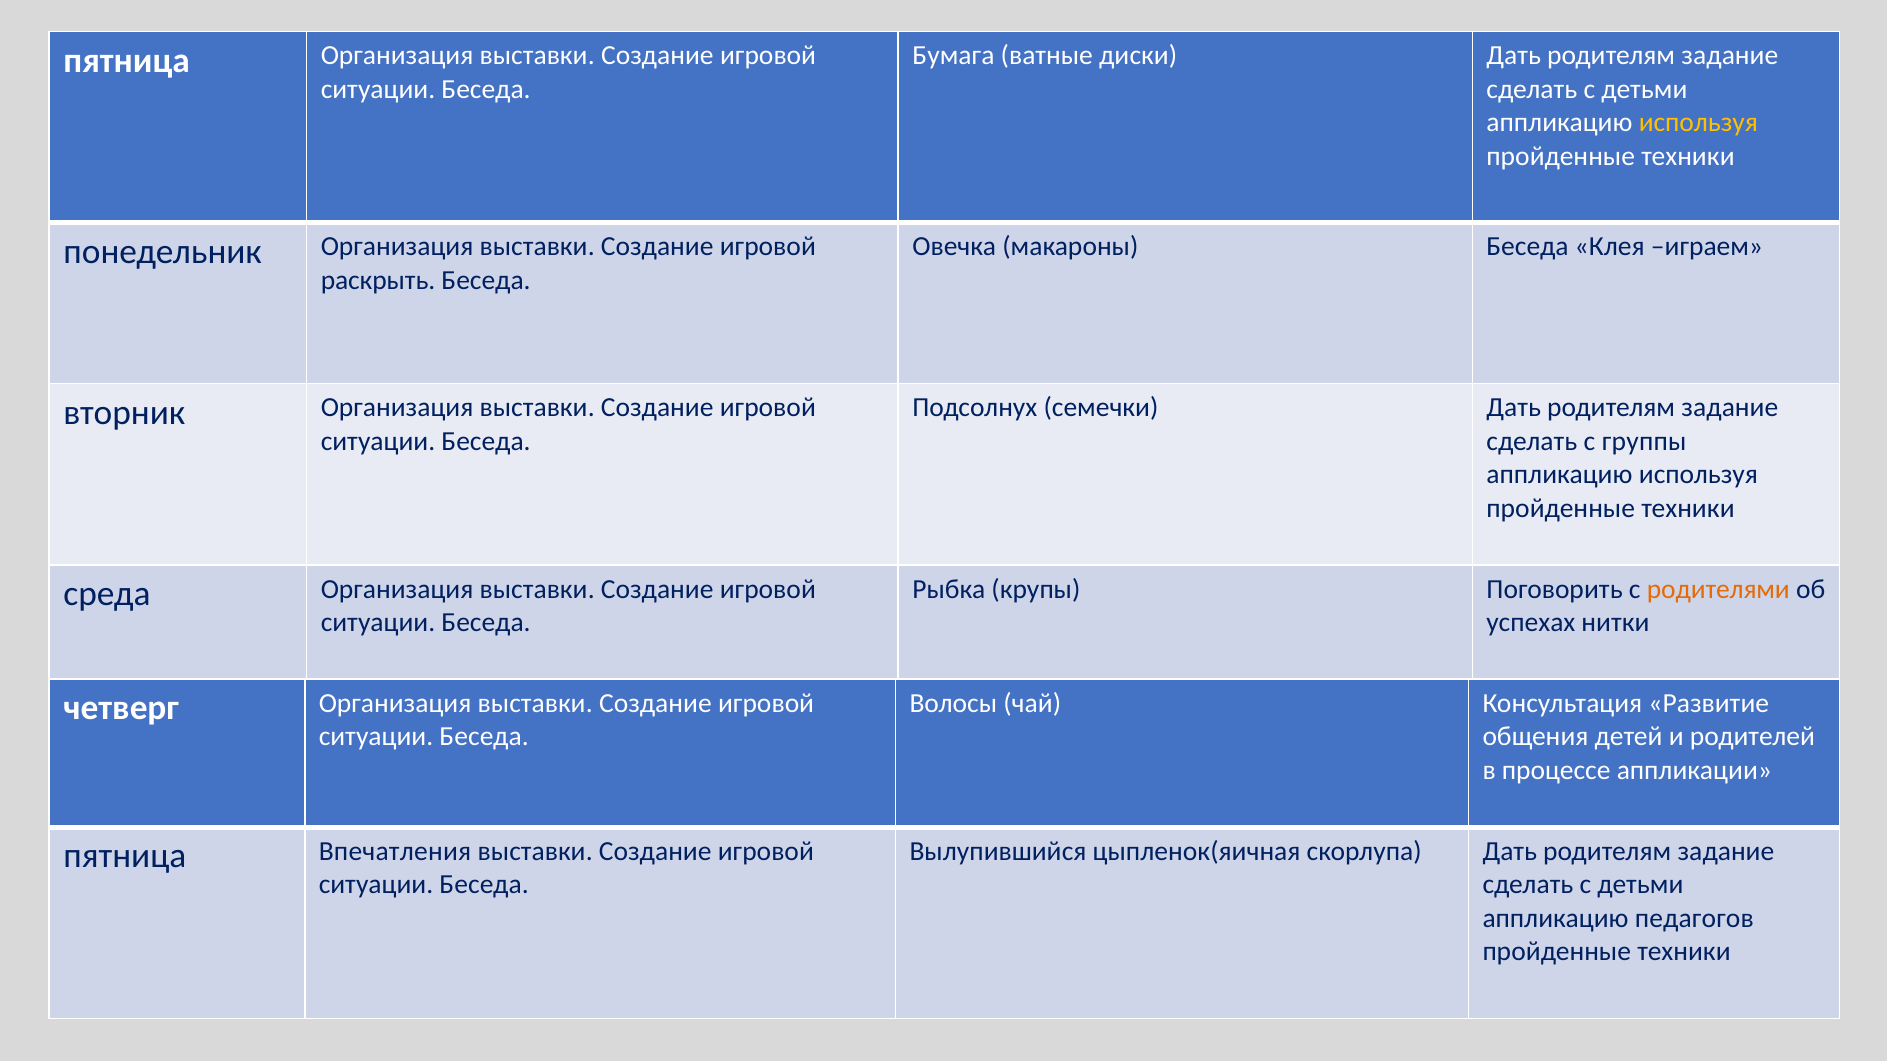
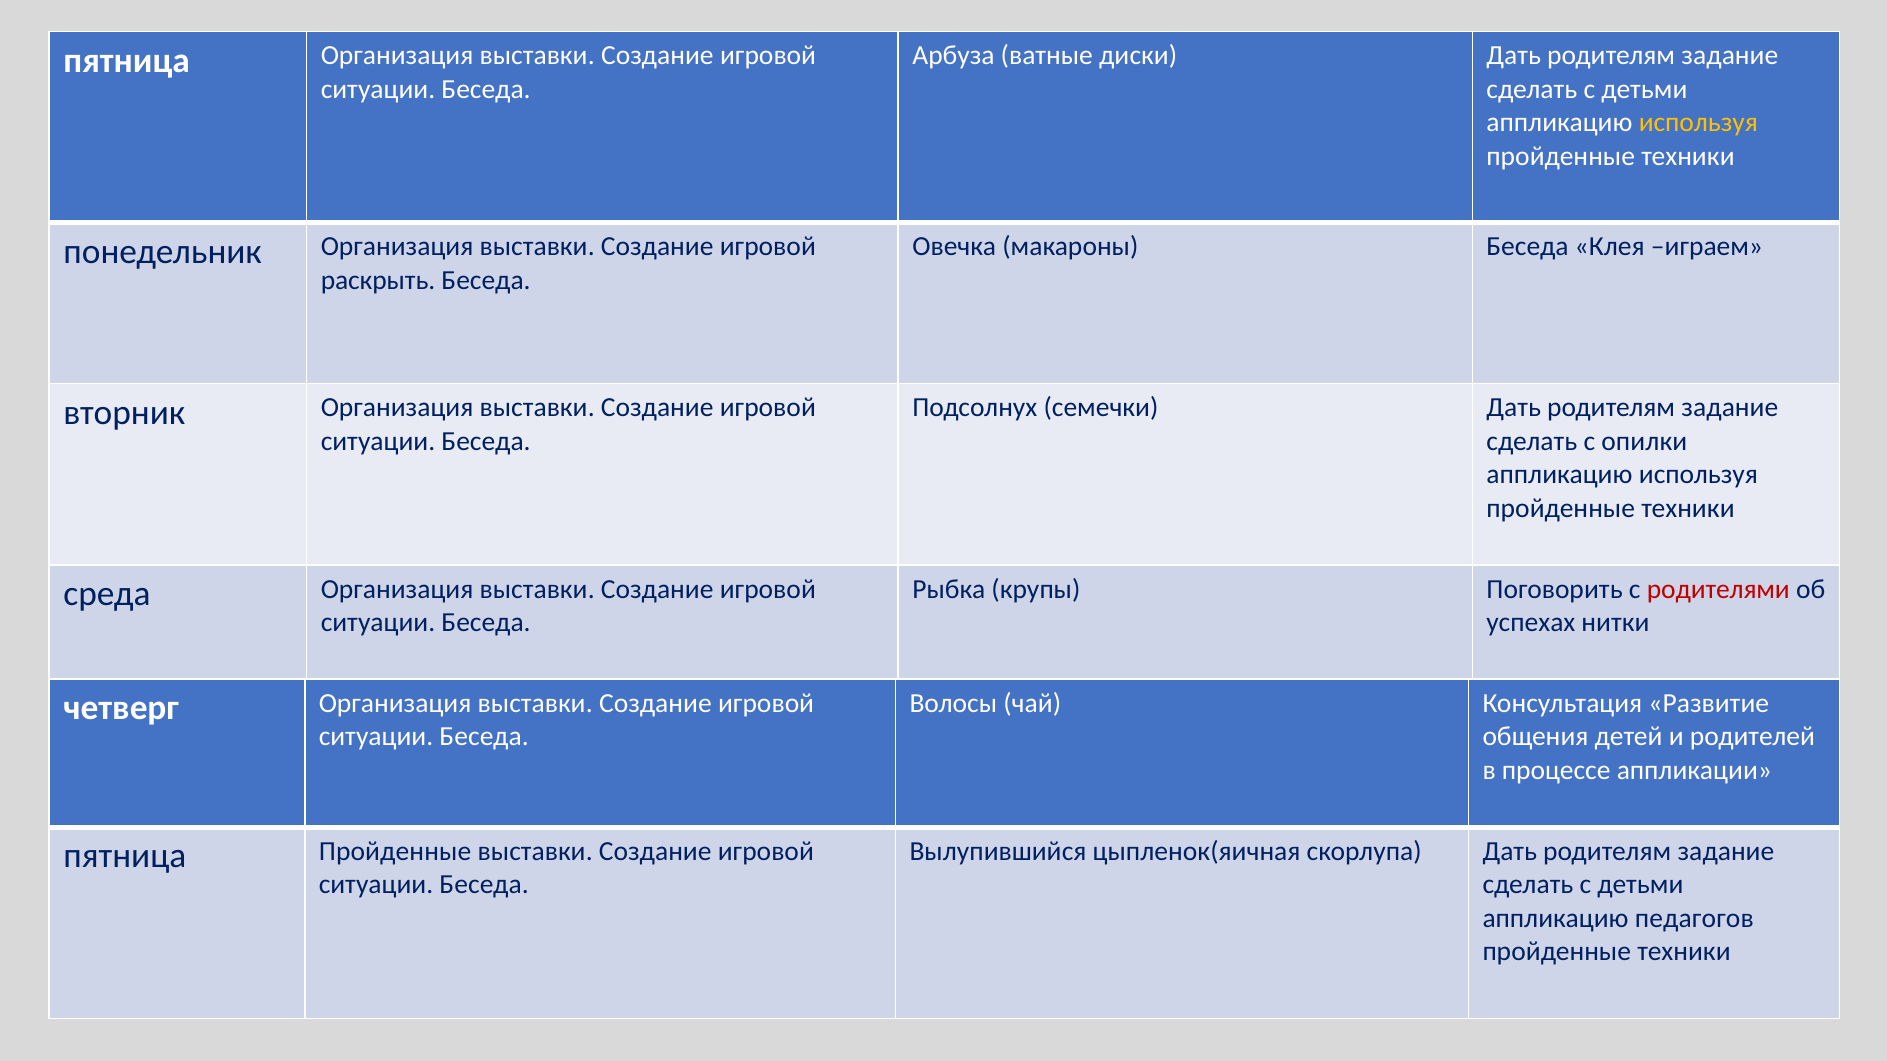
Бумага: Бумага -> Арбуза
группы: группы -> опилки
родителями colour: orange -> red
пятница Впечатления: Впечатления -> Пройденные
